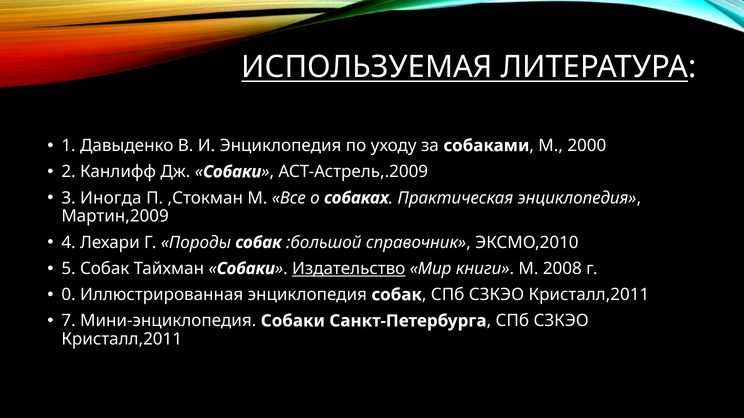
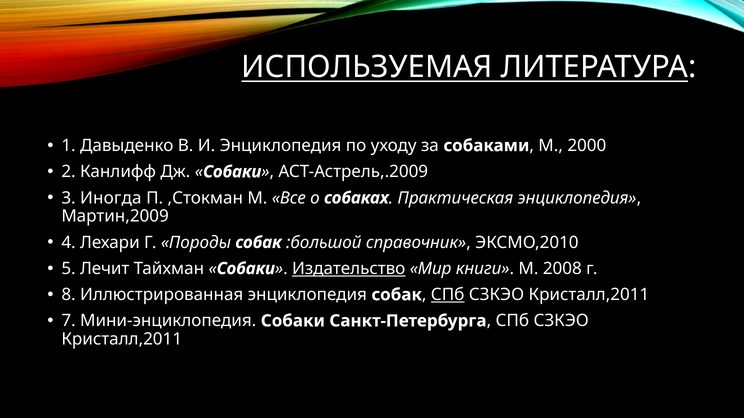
5 Собак: Собак -> Лечит
0: 0 -> 8
СПб at (448, 295) underline: none -> present
